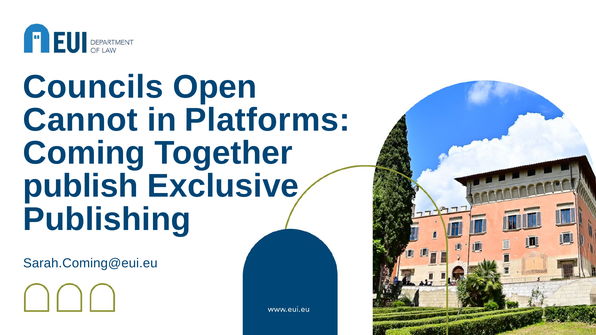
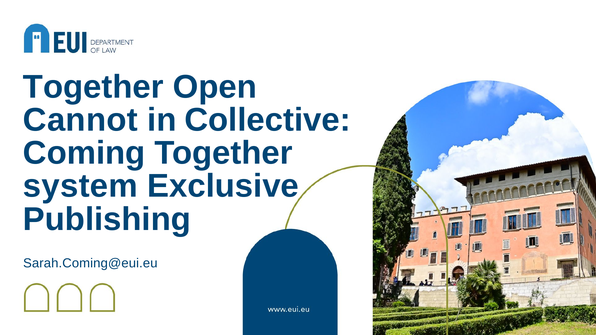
Councils at (93, 87): Councils -> Together
Platforms: Platforms -> Collective
publish: publish -> system
